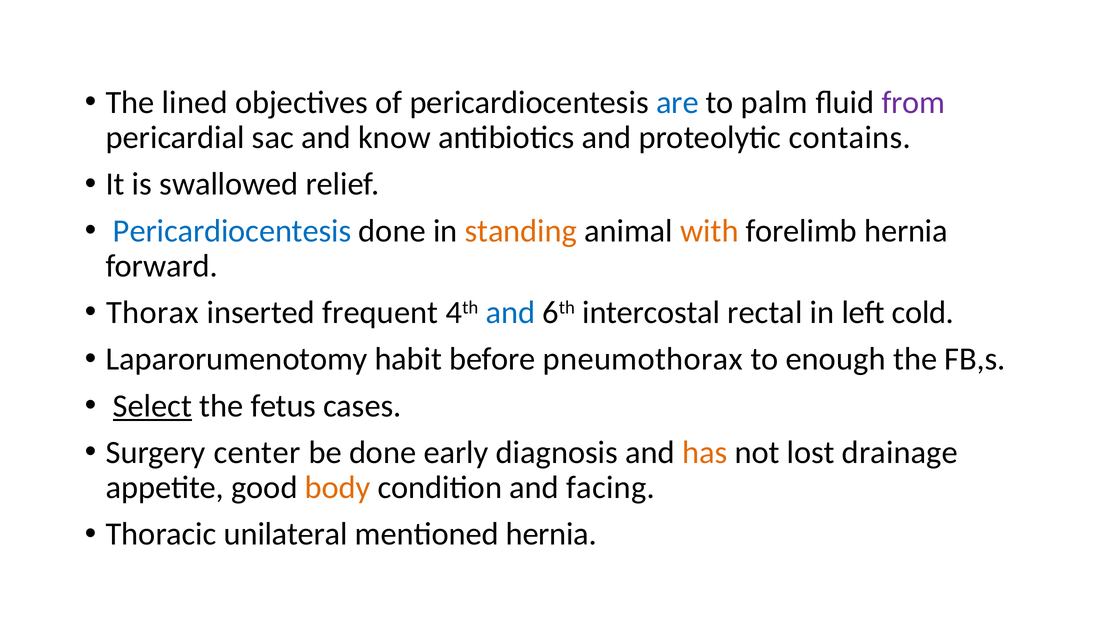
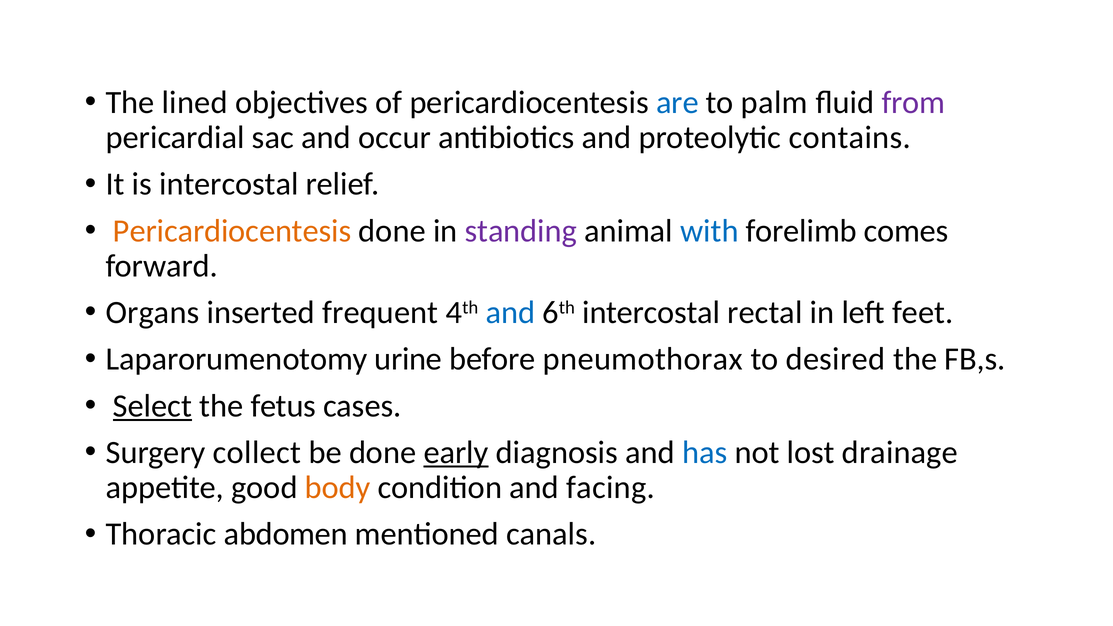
know: know -> occur
is swallowed: swallowed -> intercostal
Pericardiocentesis at (232, 231) colour: blue -> orange
standing colour: orange -> purple
with colour: orange -> blue
forelimb hernia: hernia -> comes
Thorax: Thorax -> Organs
cold: cold -> feet
habit: habit -> urine
enough: enough -> desired
center: center -> collect
early underline: none -> present
has colour: orange -> blue
unilateral: unilateral -> abdomen
mentioned hernia: hernia -> canals
